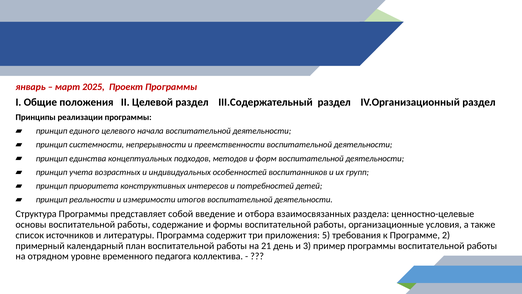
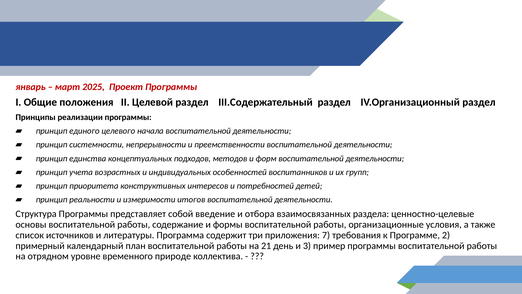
5: 5 -> 7
педагога: педагога -> природе
